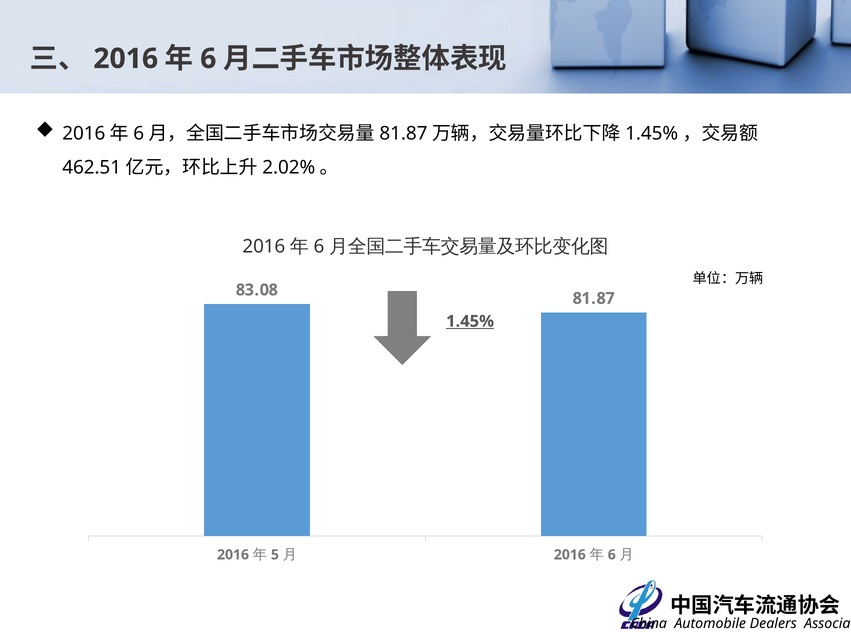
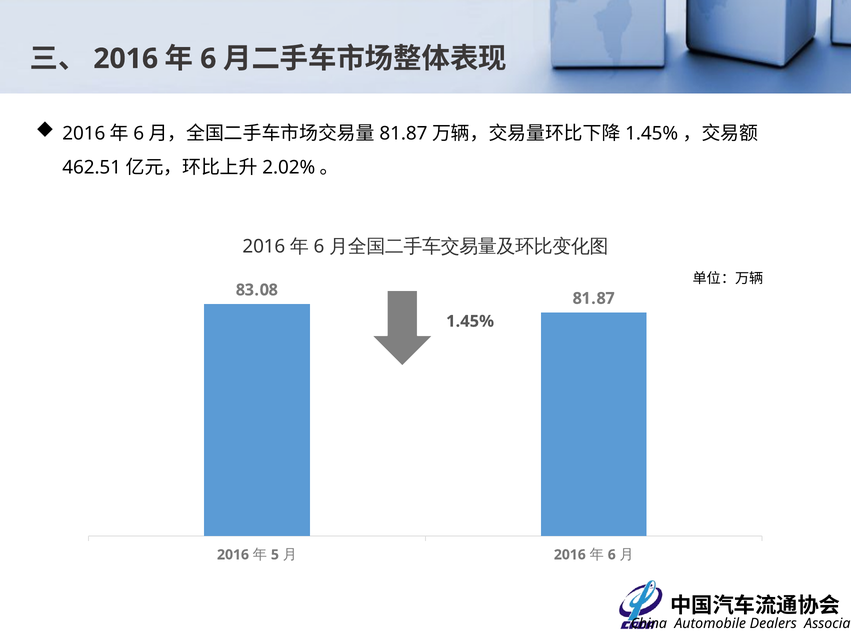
1.45% underline: present -> none
